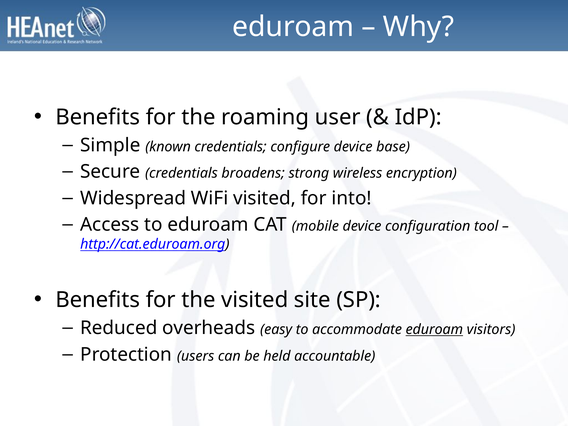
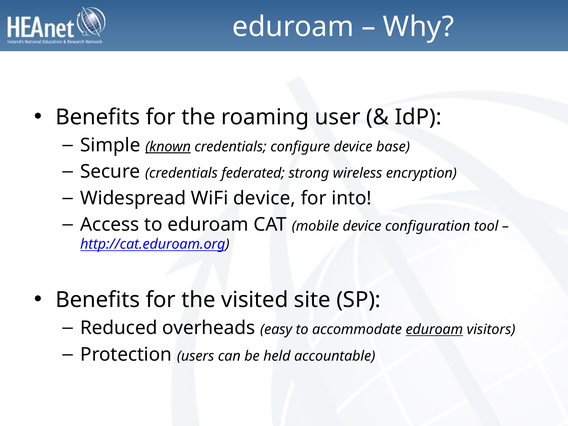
known underline: none -> present
broadens: broadens -> federated
WiFi visited: visited -> device
